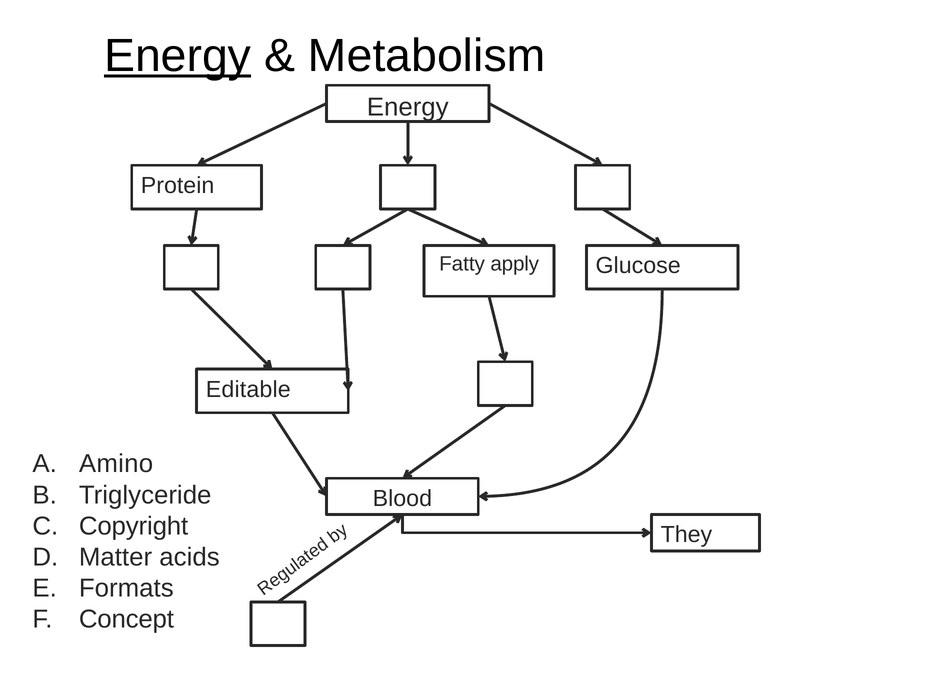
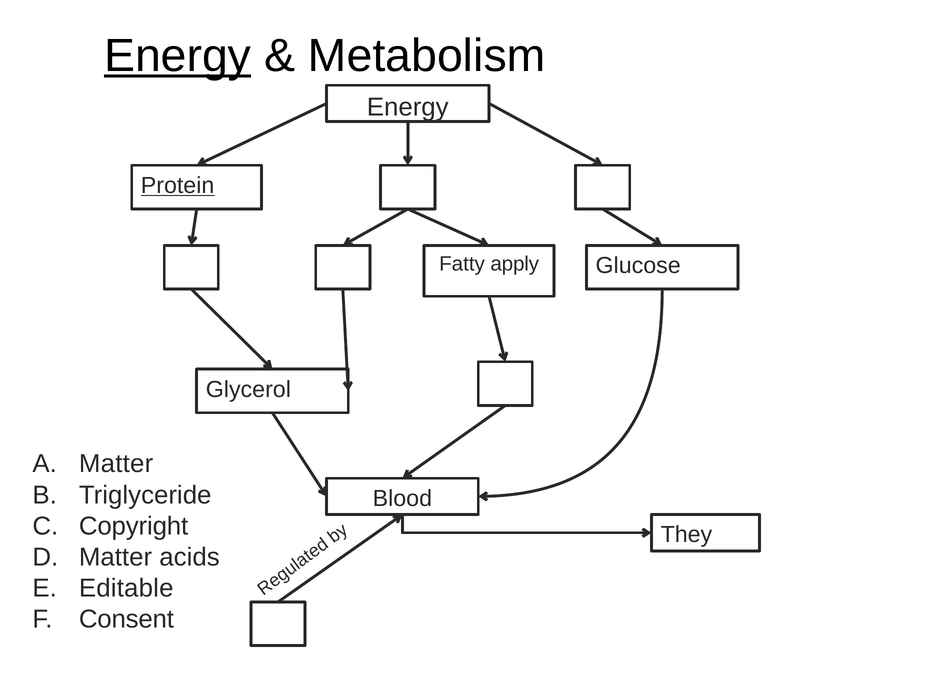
Protein underline: none -> present
Editable: Editable -> Glycerol
Amino at (116, 464): Amino -> Matter
Formats: Formats -> Editable
Concept: Concept -> Consent
